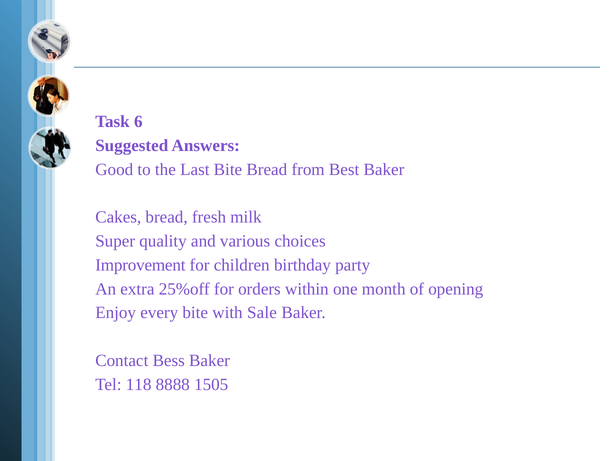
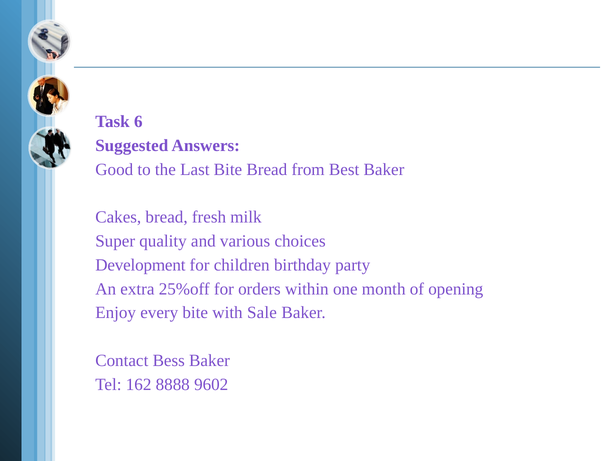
Improvement: Improvement -> Development
118: 118 -> 162
1505: 1505 -> 9602
